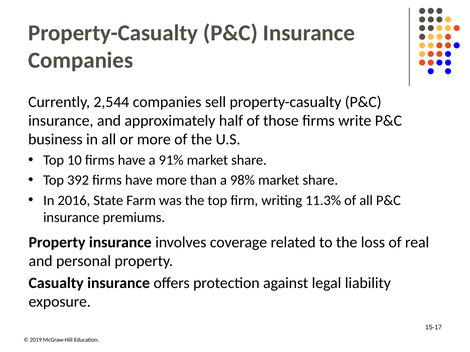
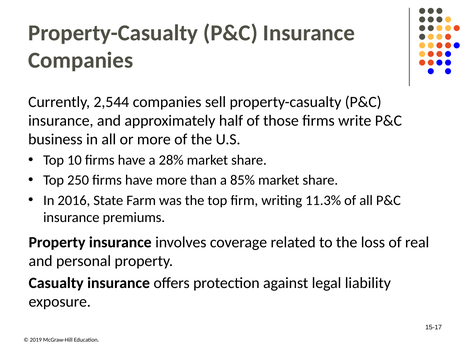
91%: 91% -> 28%
392: 392 -> 250
98%: 98% -> 85%
